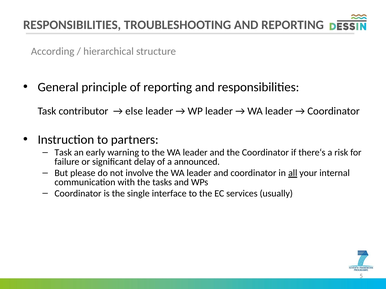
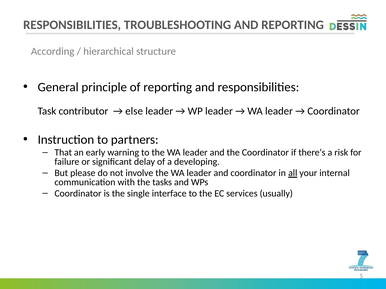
Task at (63, 153): Task -> That
announced: announced -> developing
